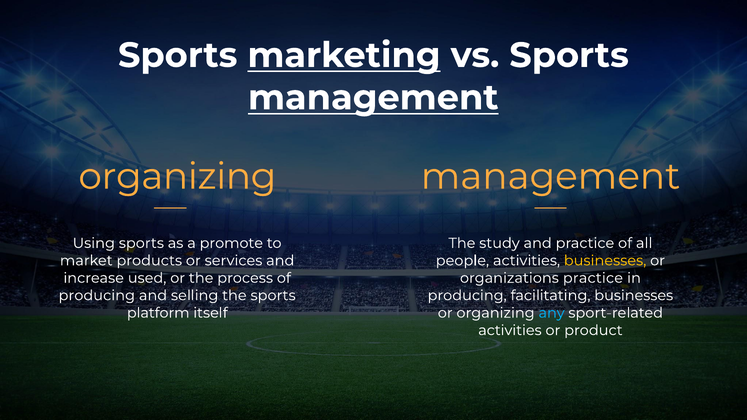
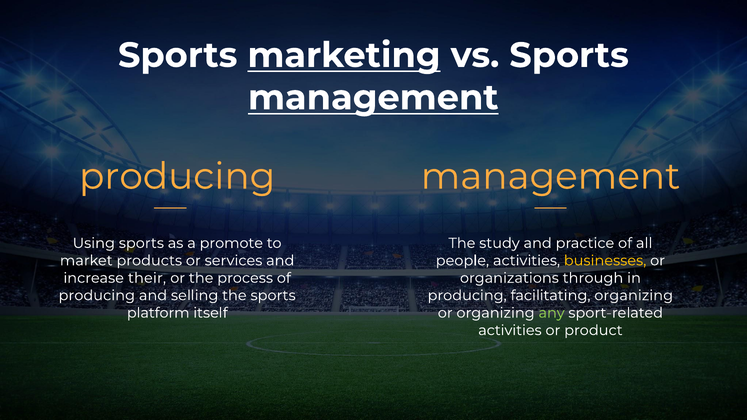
organizing at (177, 177): organizing -> producing
used: used -> their
organizations practice: practice -> through
facilitating businesses: businesses -> organizing
any colour: light blue -> light green
